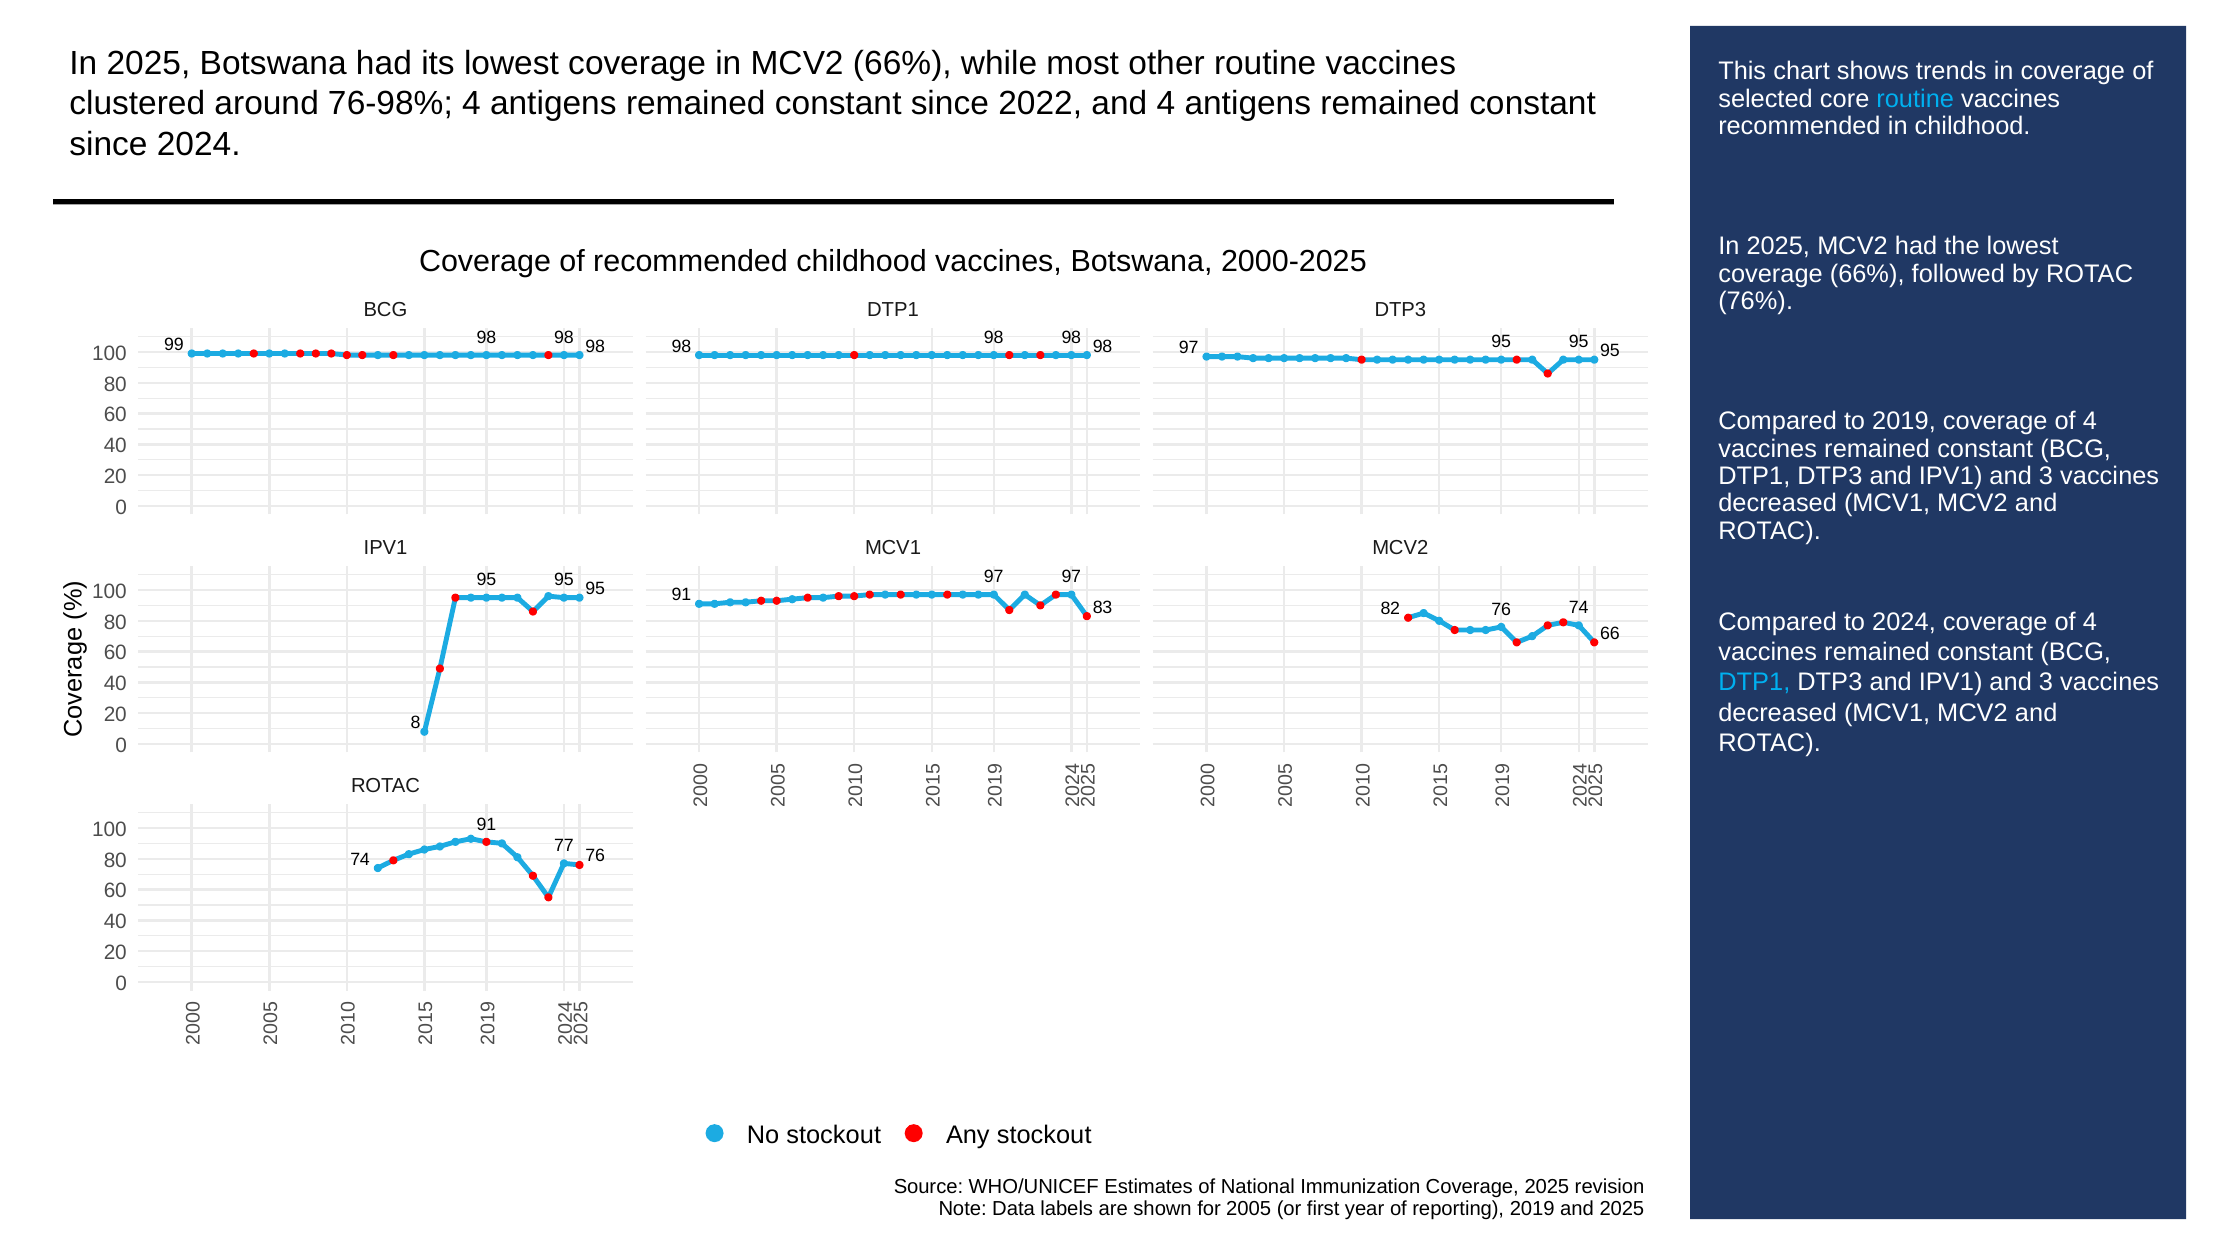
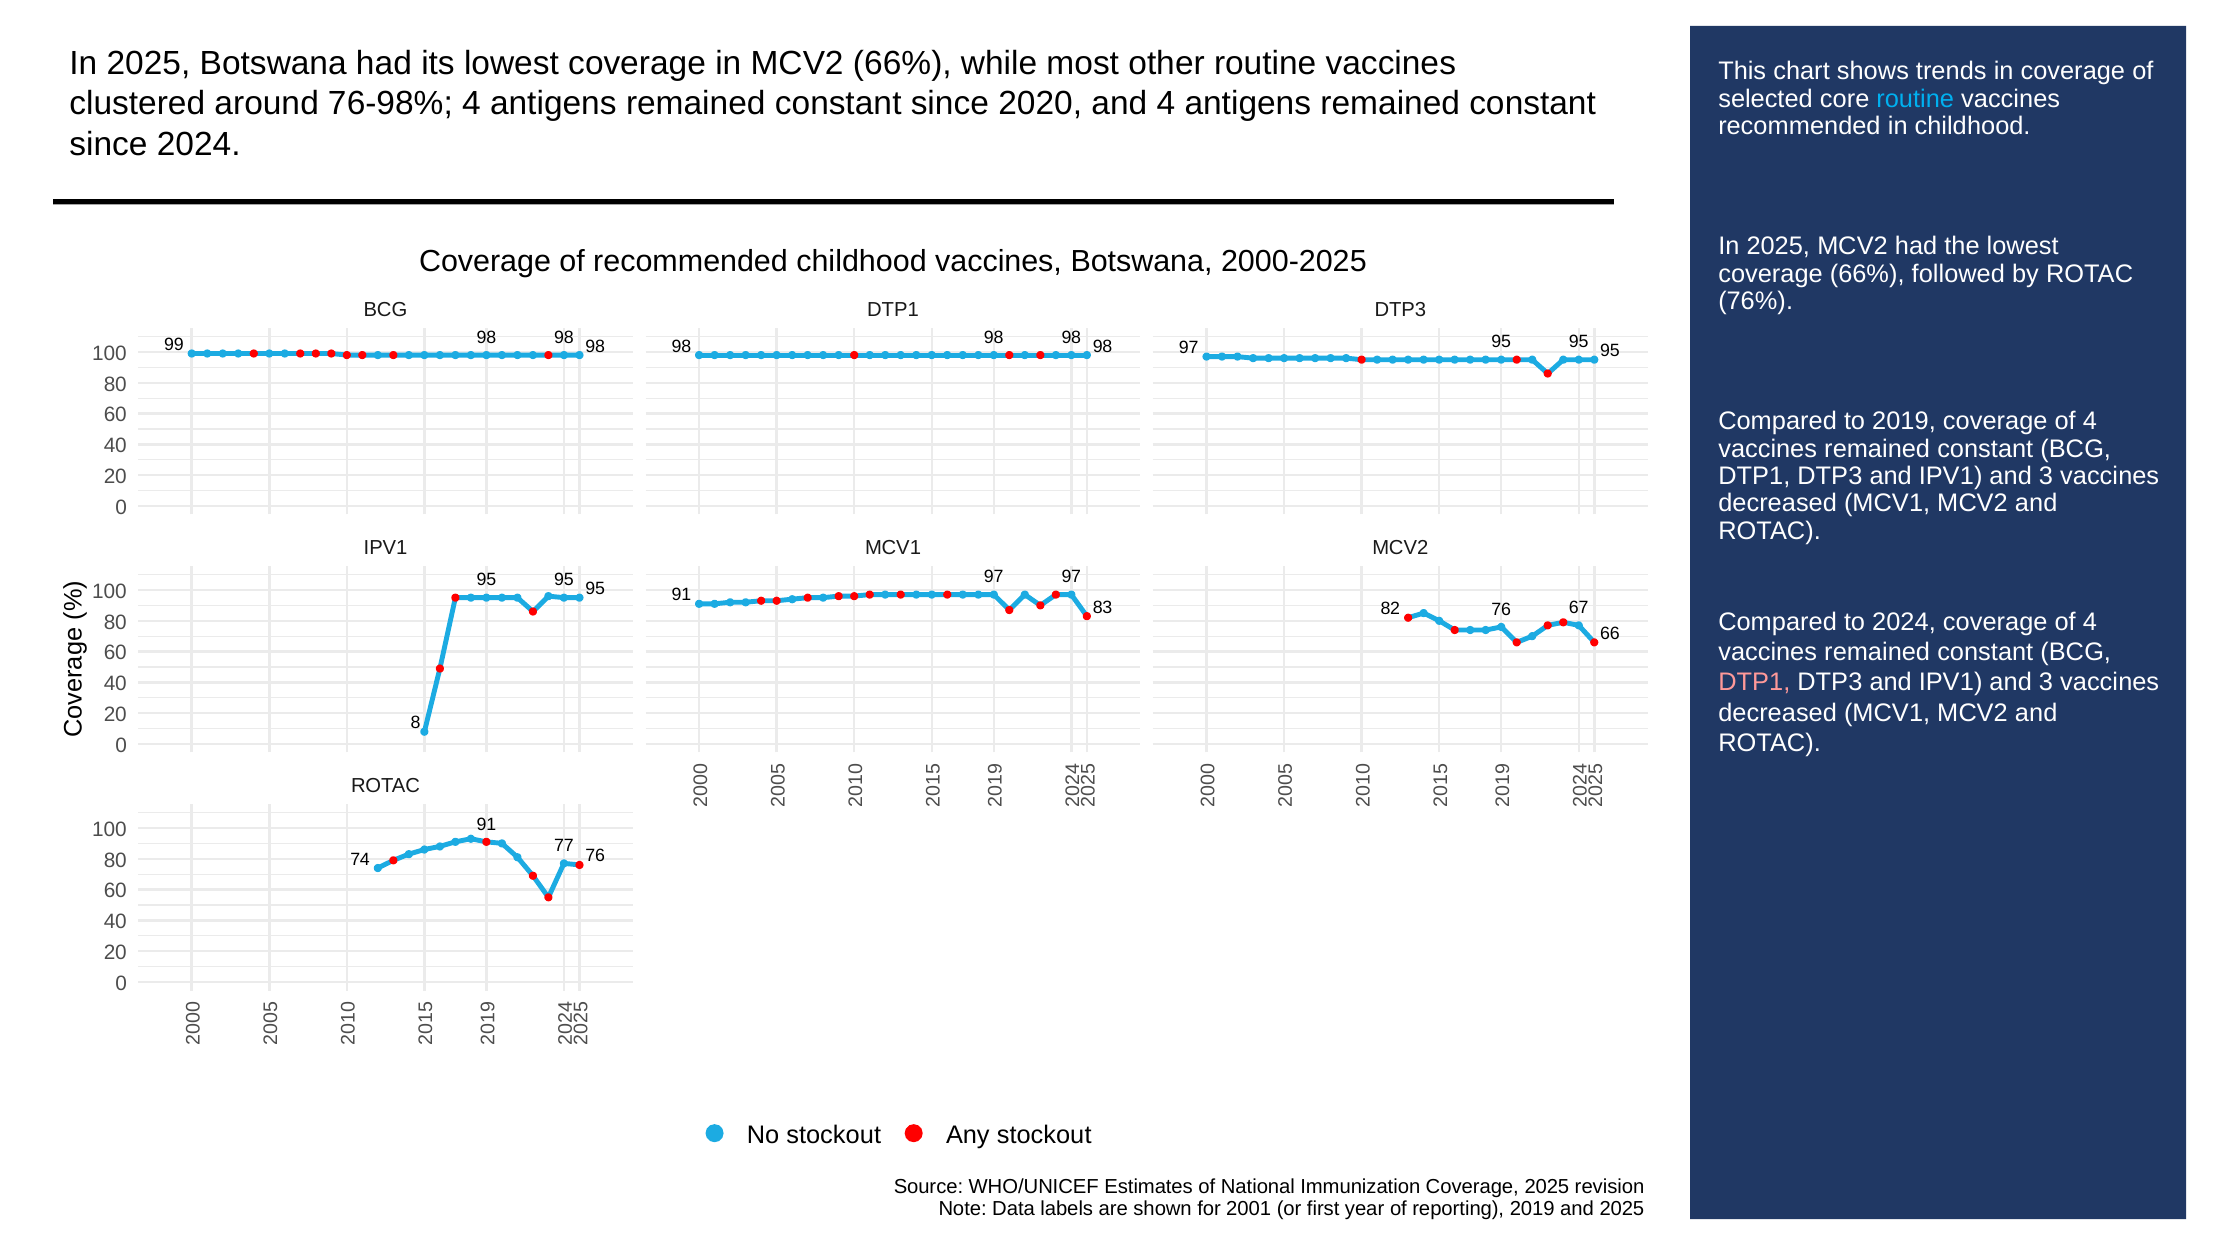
2022: 2022 -> 2020
76 74: 74 -> 67
DTP1 at (1754, 683) colour: light blue -> pink
2005: 2005 -> 2001
